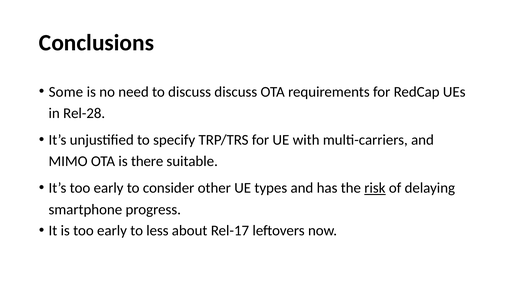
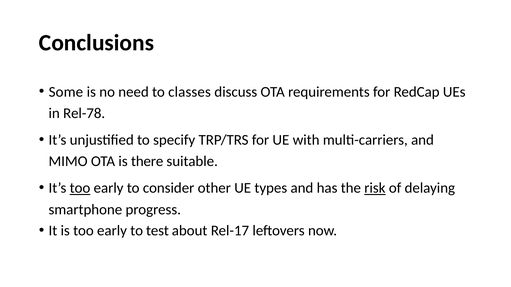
to discuss: discuss -> classes
Rel-28: Rel-28 -> Rel-78
too at (80, 188) underline: none -> present
less: less -> test
